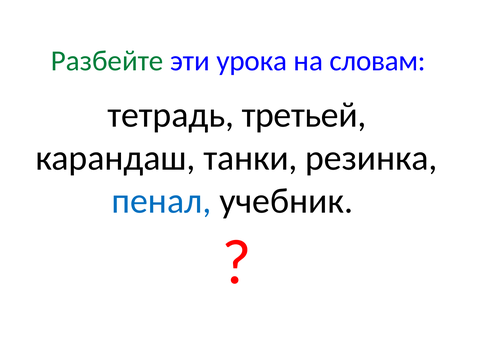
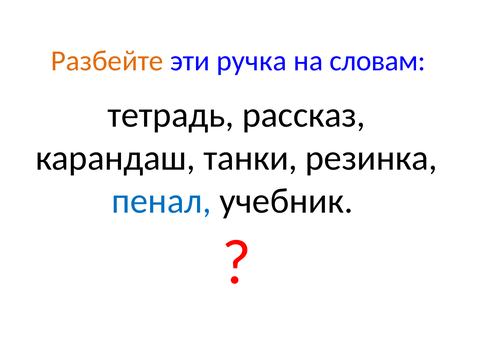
Разбейте colour: green -> orange
урока: урока -> ручка
третьей: третьей -> рассказ
